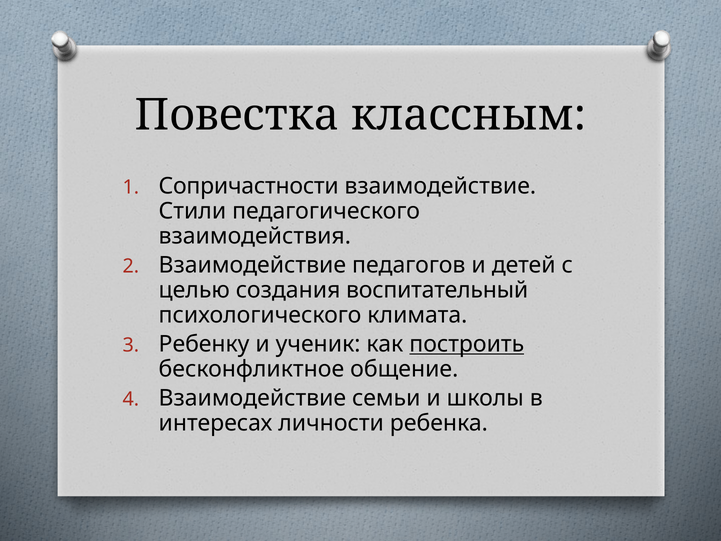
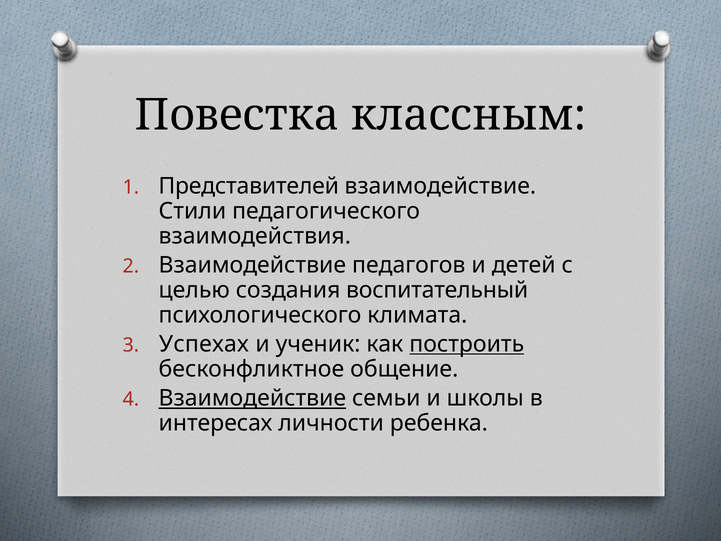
Сопричастности: Сопричастности -> Представителей
Ребенку: Ребенку -> Успехах
Взаимодействие at (252, 398) underline: none -> present
